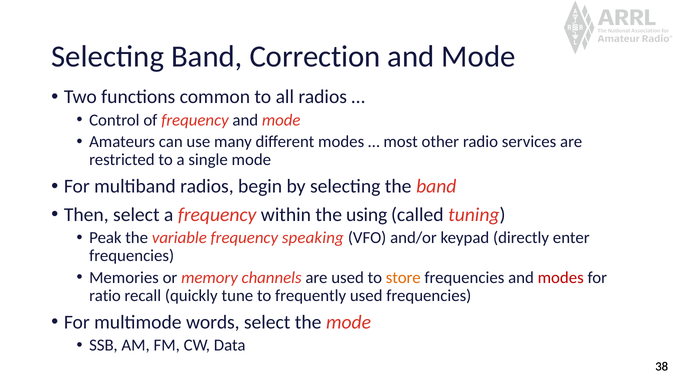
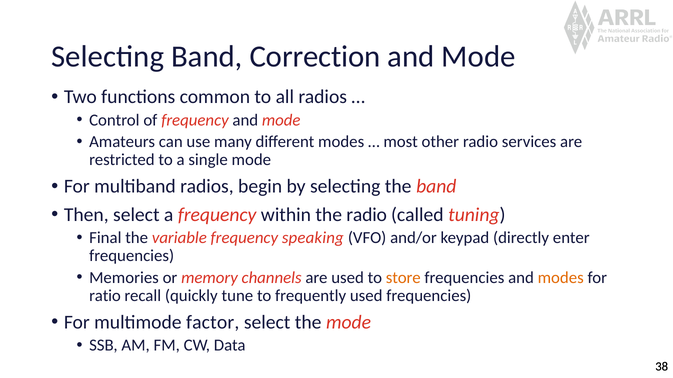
the using: using -> radio
Peak: Peak -> Final
modes at (561, 278) colour: red -> orange
words: words -> factor
